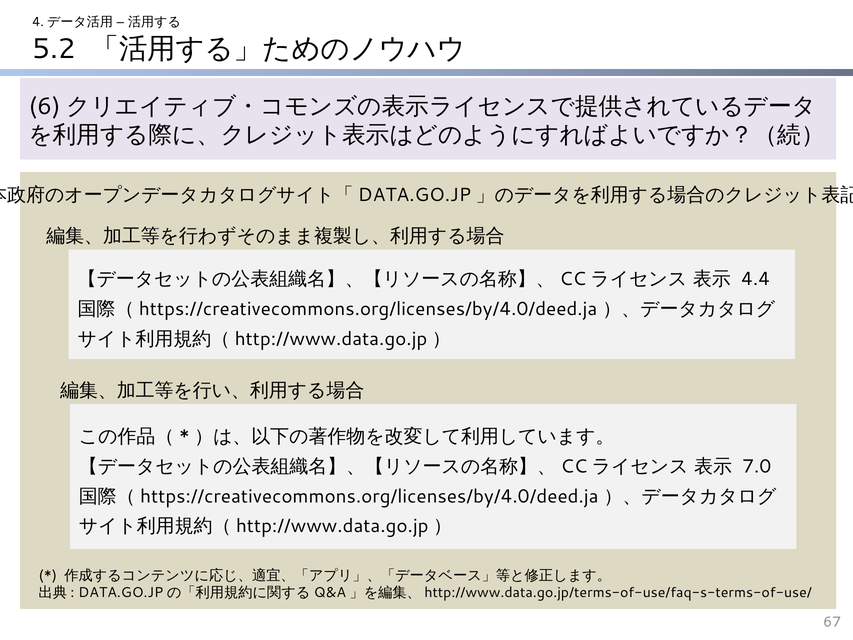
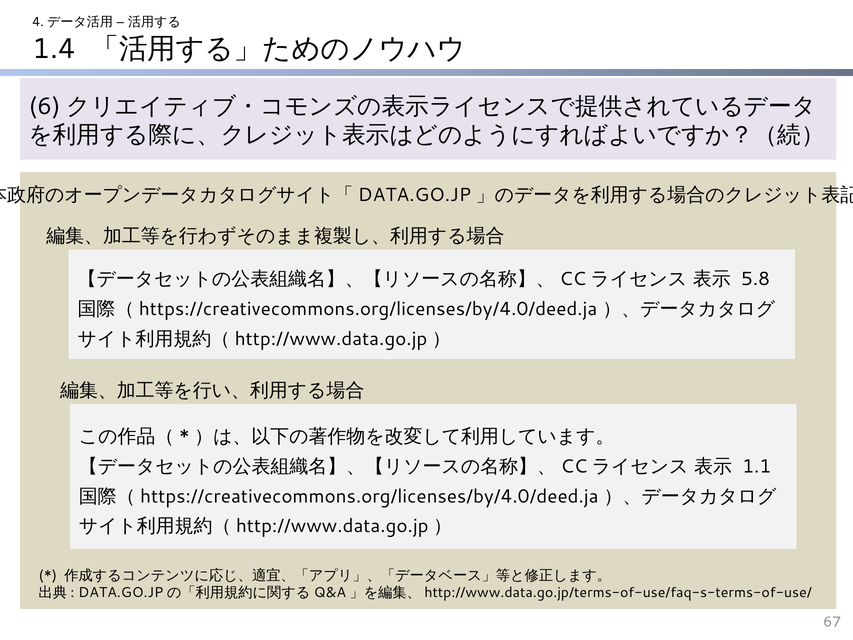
5.2: 5.2 -> 1.4
4.4: 4.4 -> 5.8
7.0: 7.0 -> 1.1
